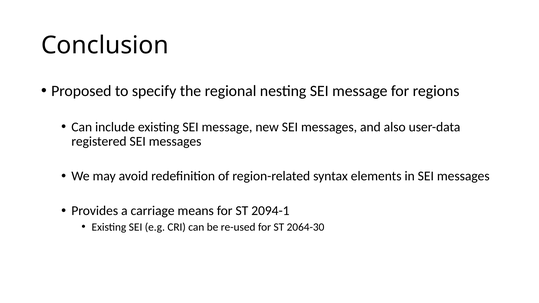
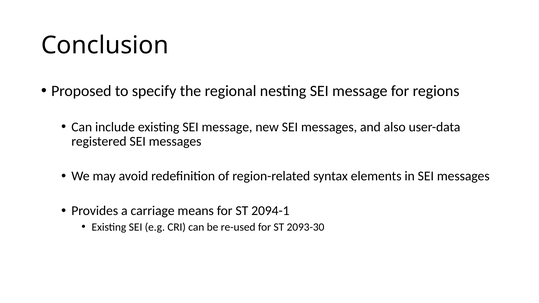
2064-30: 2064-30 -> 2093-30
